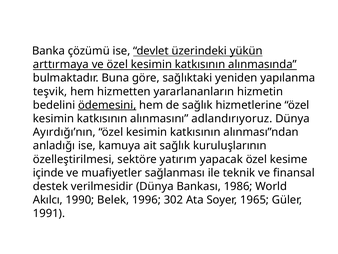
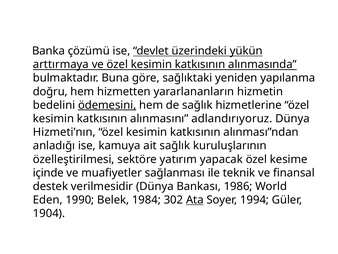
teşvik: teşvik -> doğru
Ayırdığı’nın: Ayırdığı’nın -> Hizmeti’nın
Akılcı: Akılcı -> Eden
1996: 1996 -> 1984
Ata underline: none -> present
1965: 1965 -> 1994
1991: 1991 -> 1904
